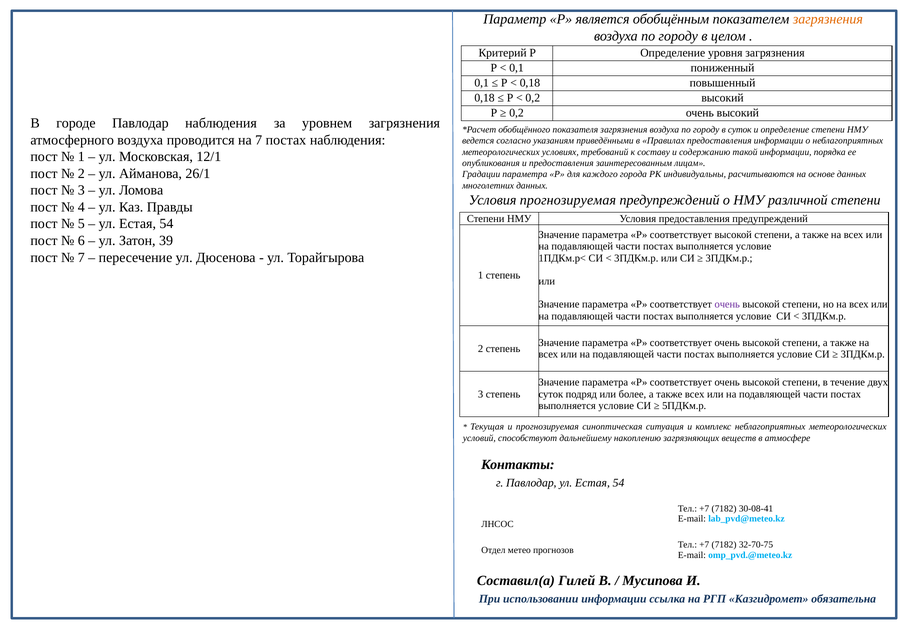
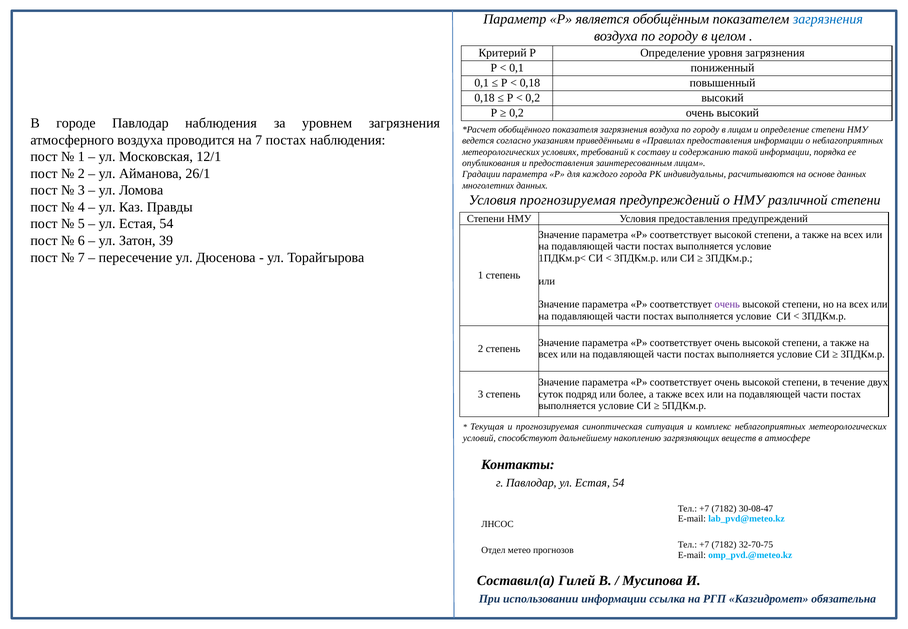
загрязнения at (828, 19) colour: orange -> blue
в суток: суток -> лицам
30-08-41: 30-08-41 -> 30-08-47
